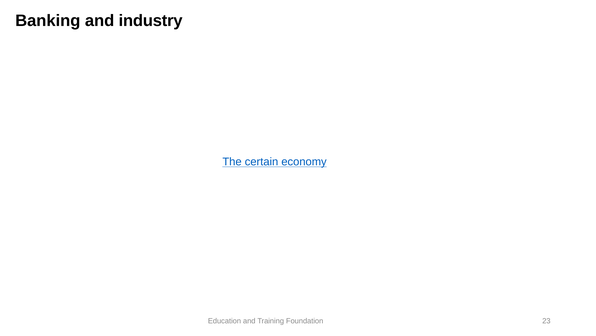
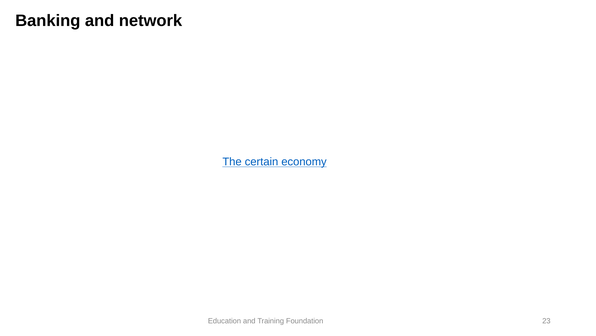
industry: industry -> network
